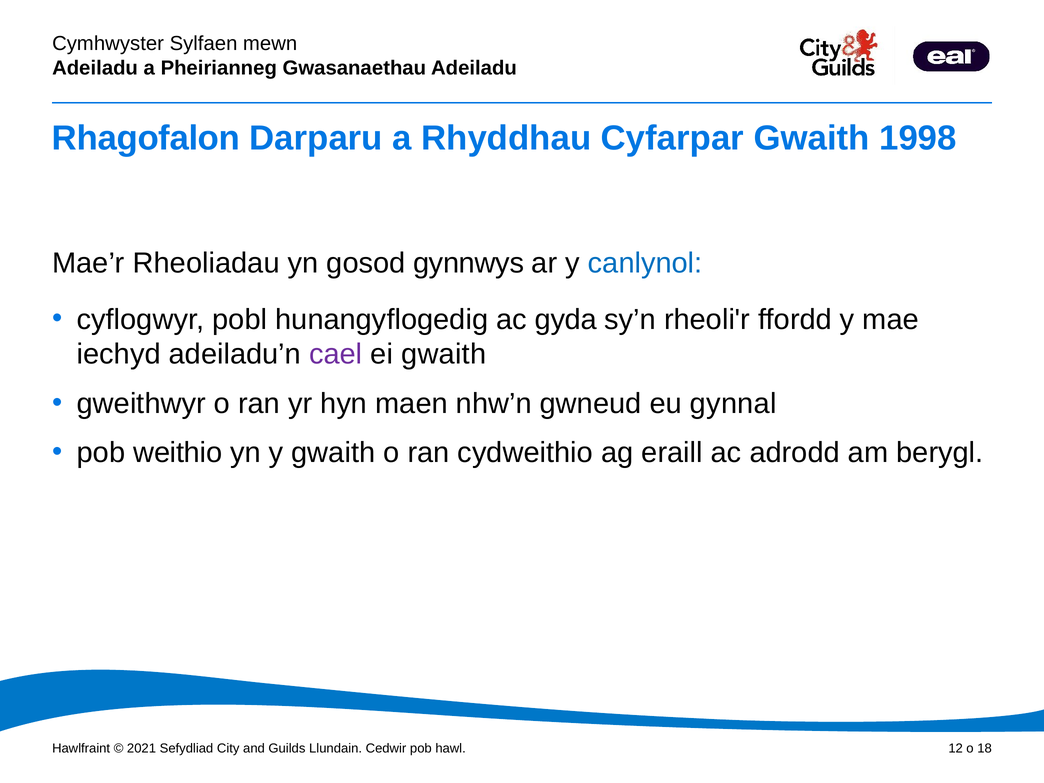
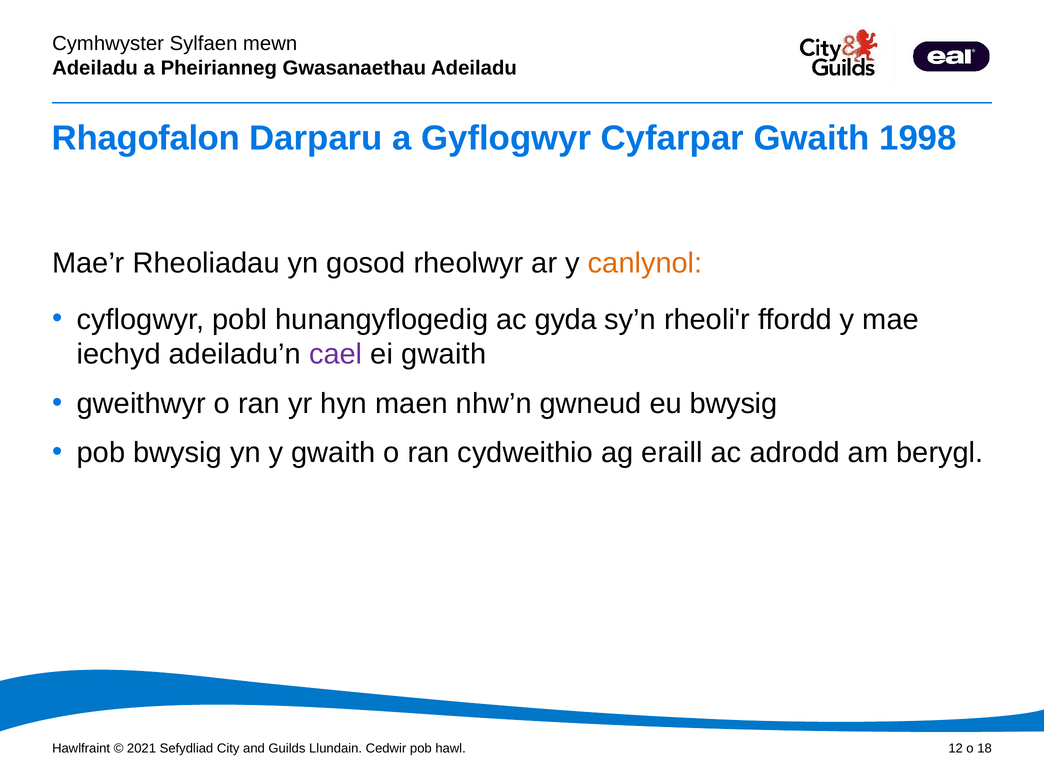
Rhyddhau: Rhyddhau -> Gyflogwyr
gynnwys: gynnwys -> rheolwyr
canlynol colour: blue -> orange
eu gynnal: gynnal -> bwysig
pob weithio: weithio -> bwysig
